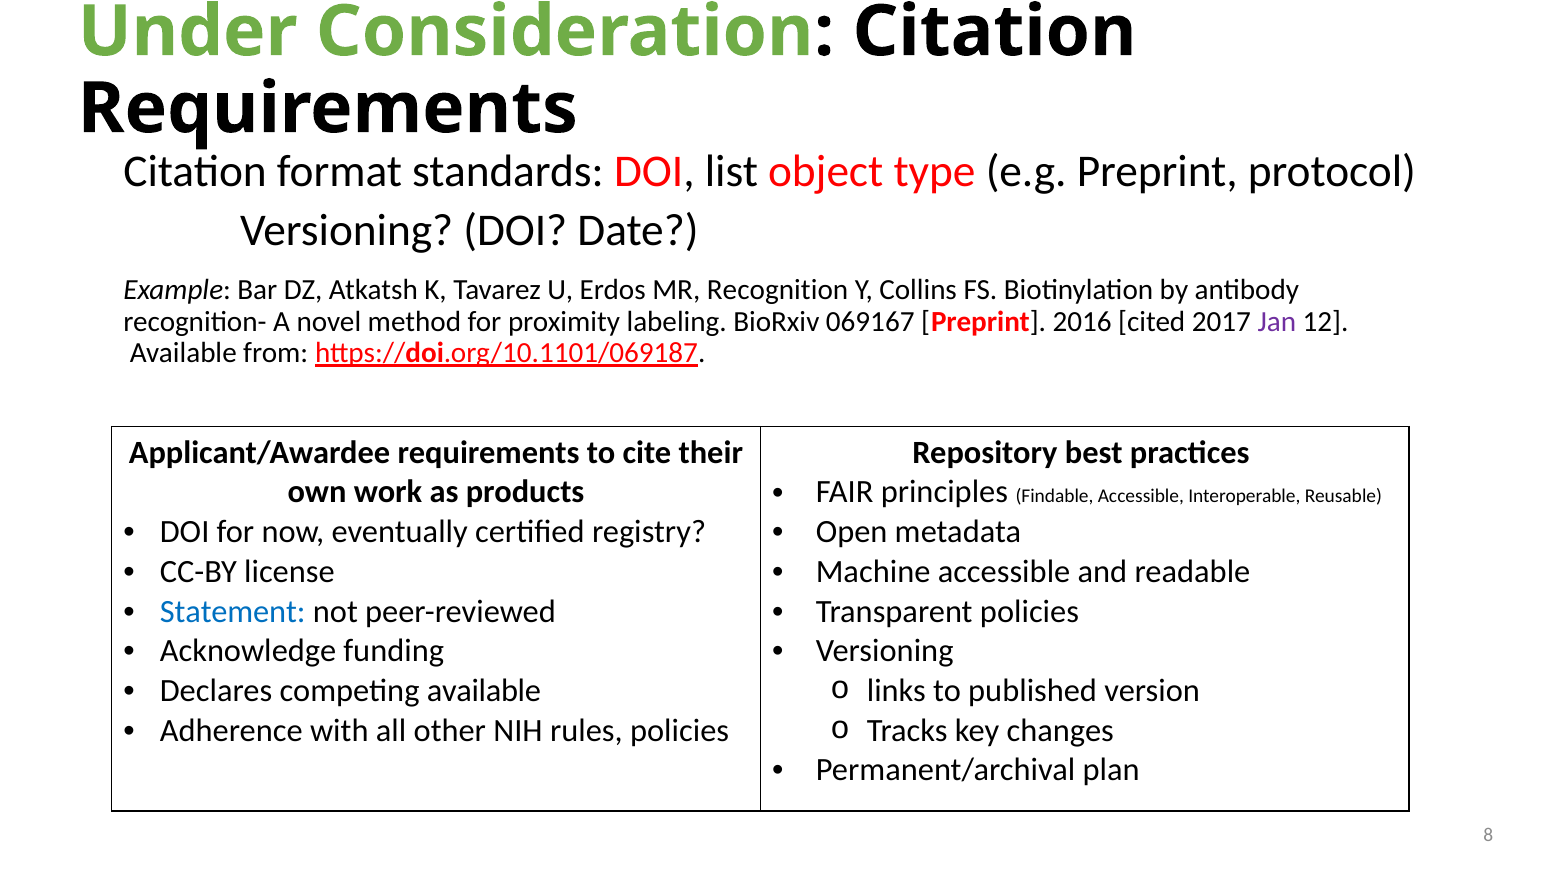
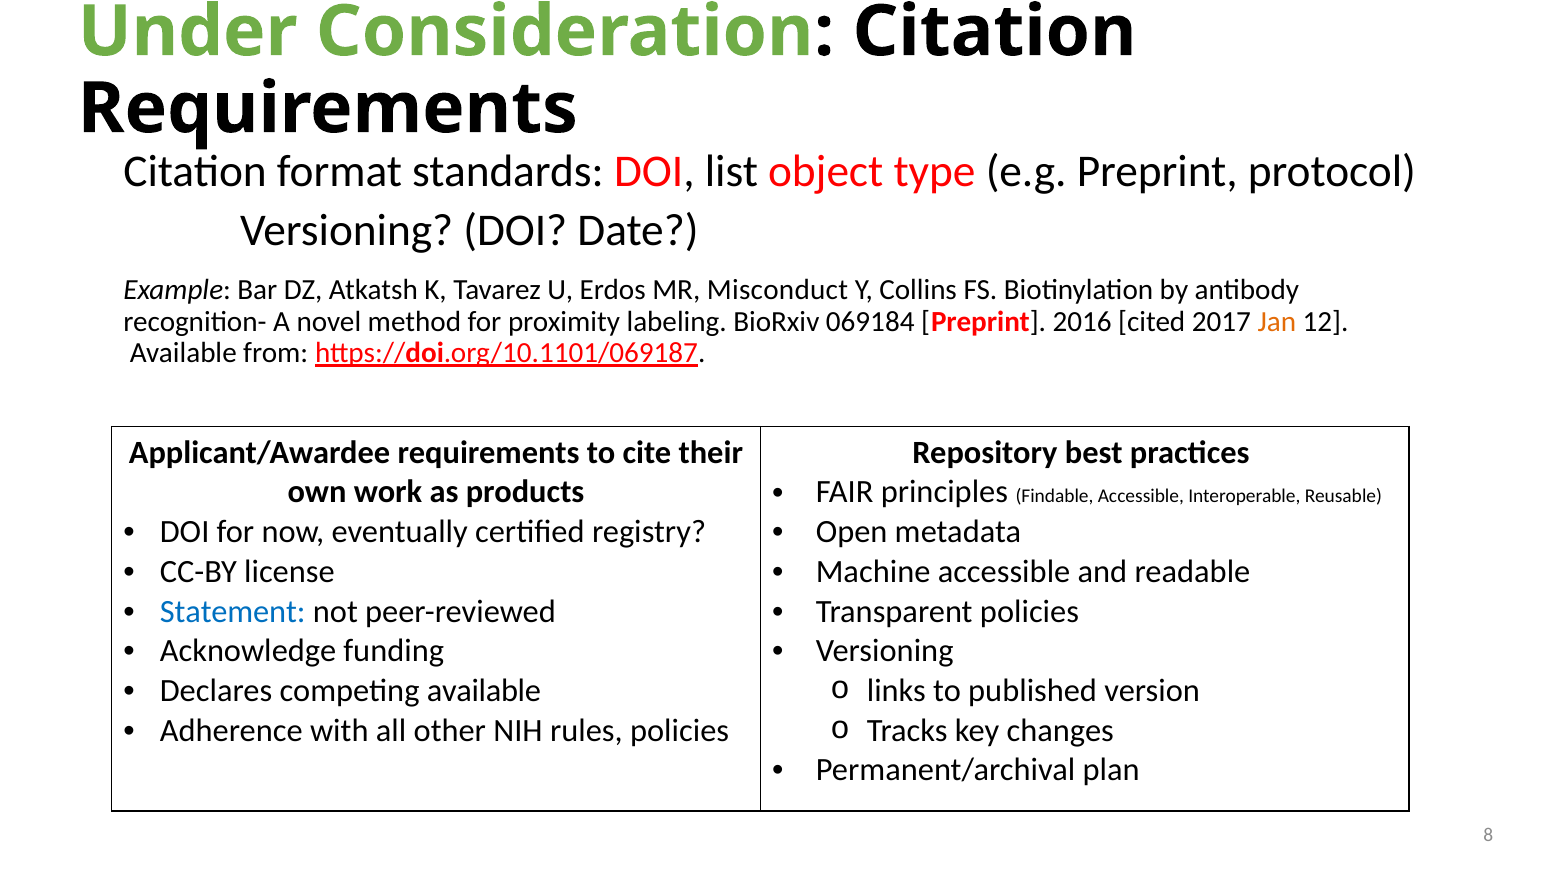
Recognition: Recognition -> Misconduct
069167: 069167 -> 069184
Jan colour: purple -> orange
